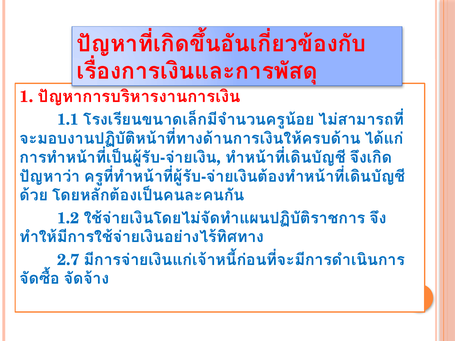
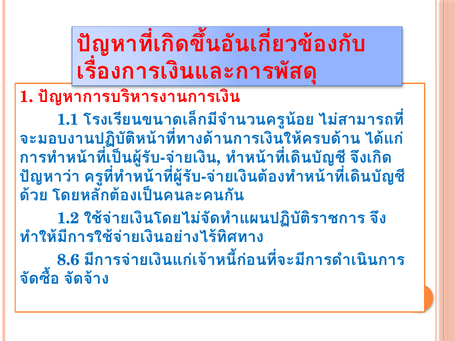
2.7: 2.7 -> 8.6
